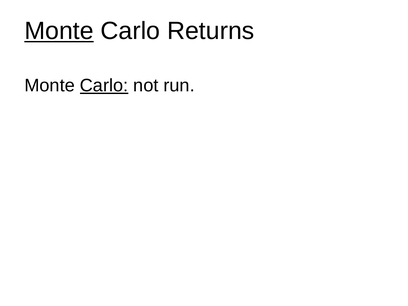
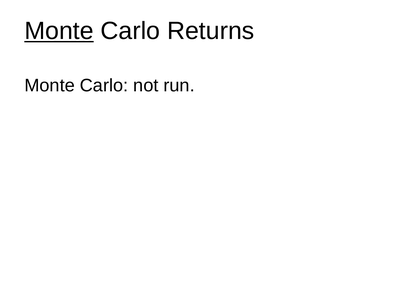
Carlo at (104, 86) underline: present -> none
